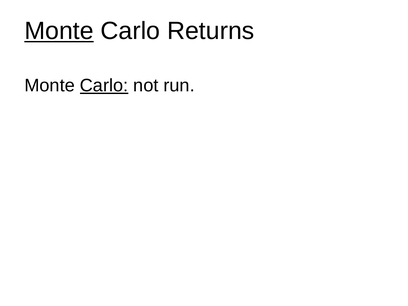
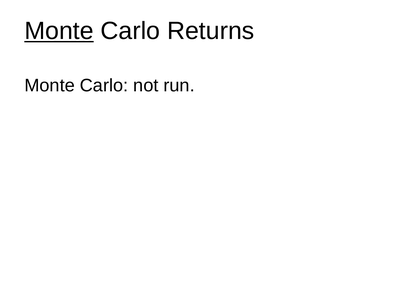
Carlo at (104, 86) underline: present -> none
